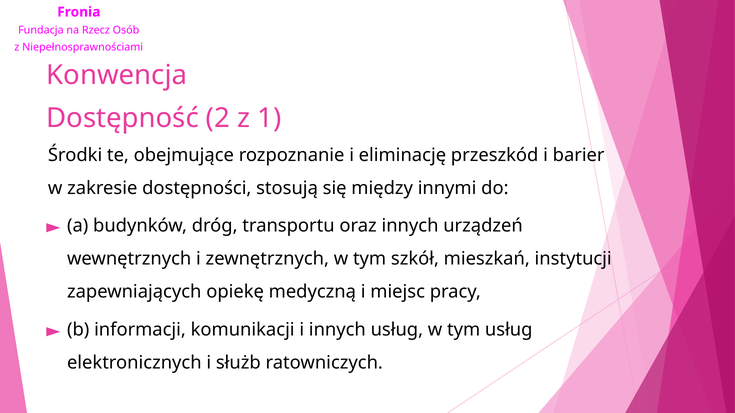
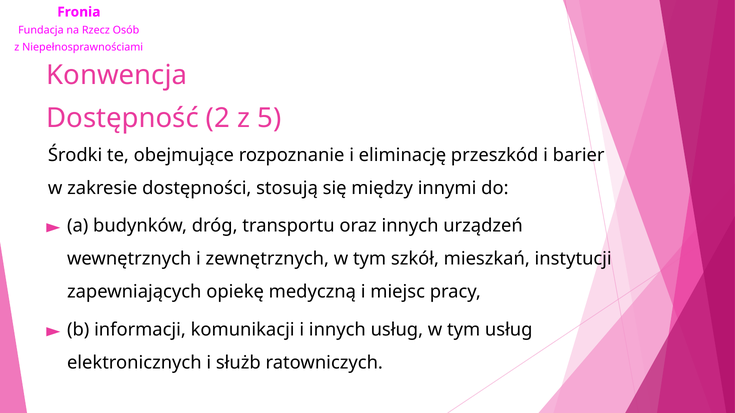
1: 1 -> 5
